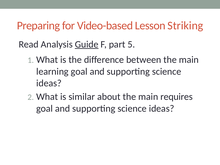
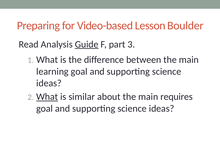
Striking: Striking -> Boulder
5: 5 -> 3
What at (47, 97) underline: none -> present
